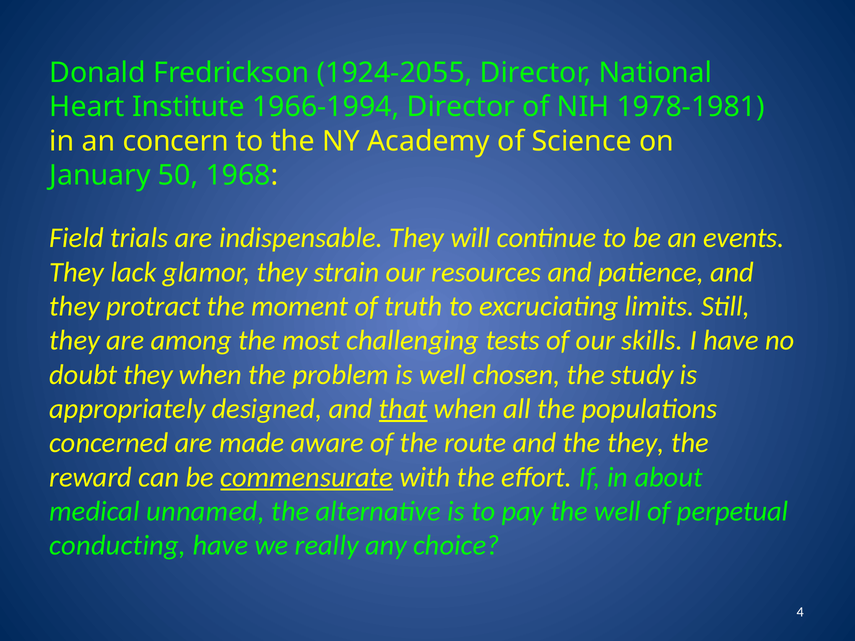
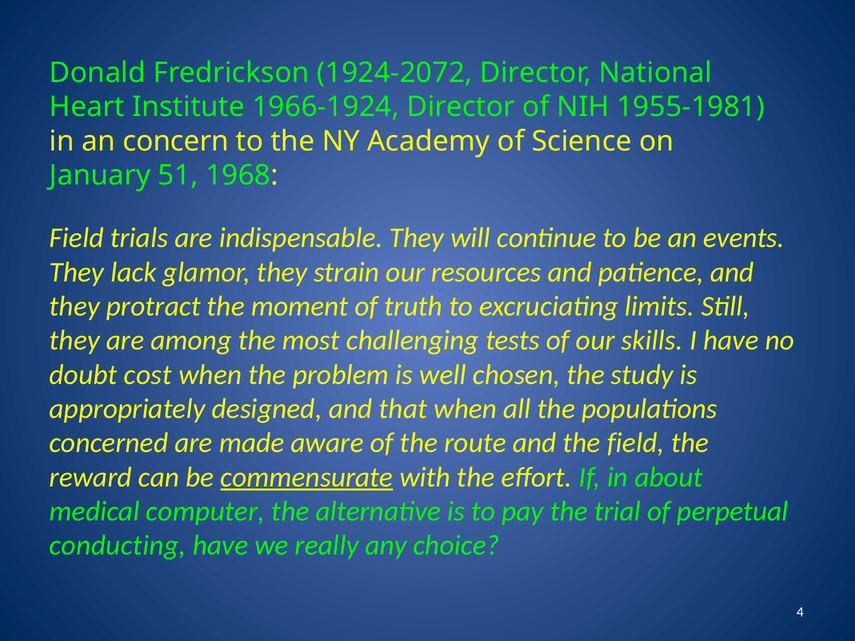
1924-2055: 1924-2055 -> 1924-2072
1966-1994: 1966-1994 -> 1966-1924
1978-1981: 1978-1981 -> 1955-1981
50: 50 -> 51
doubt they: they -> cost
that underline: present -> none
the they: they -> field
unnamed: unnamed -> computer
the well: well -> trial
